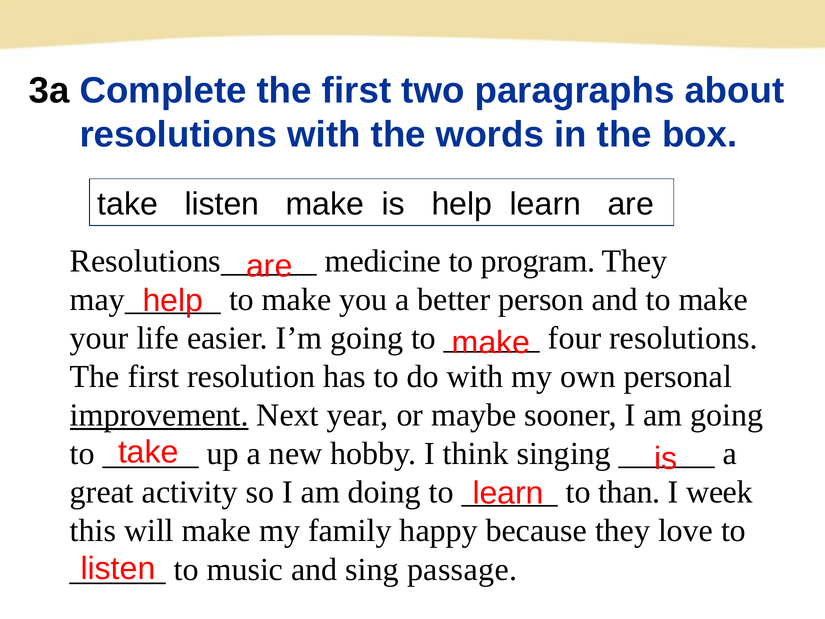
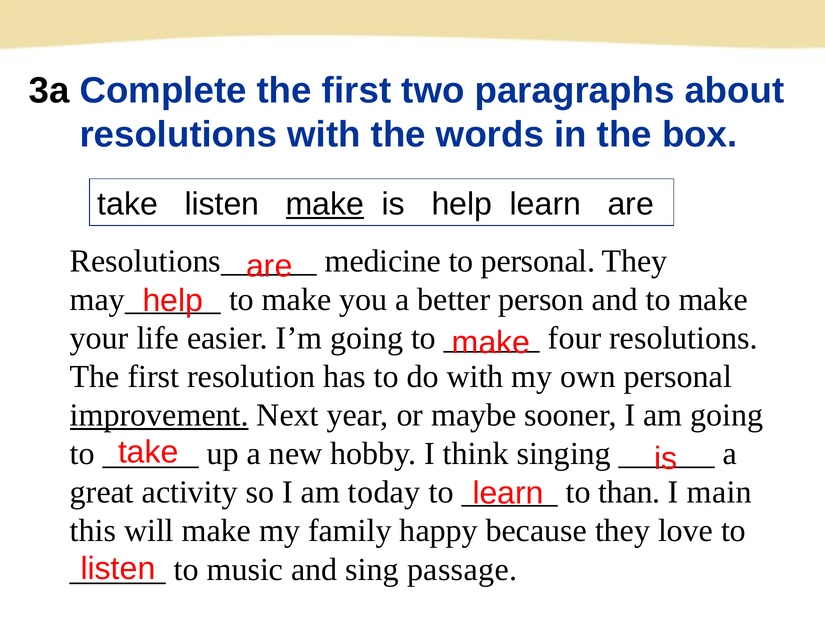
make at (325, 204) underline: none -> present
to program: program -> personal
doing: doing -> today
week: week -> main
